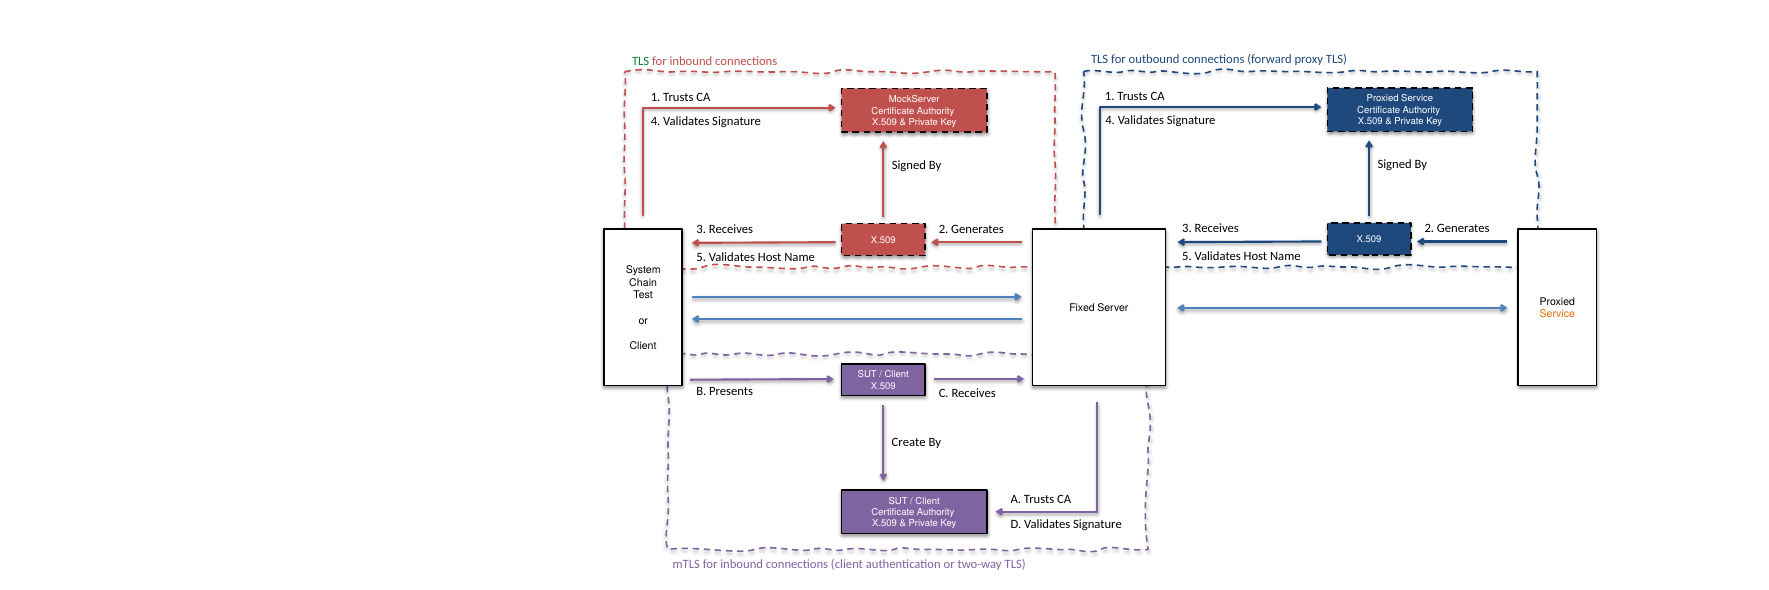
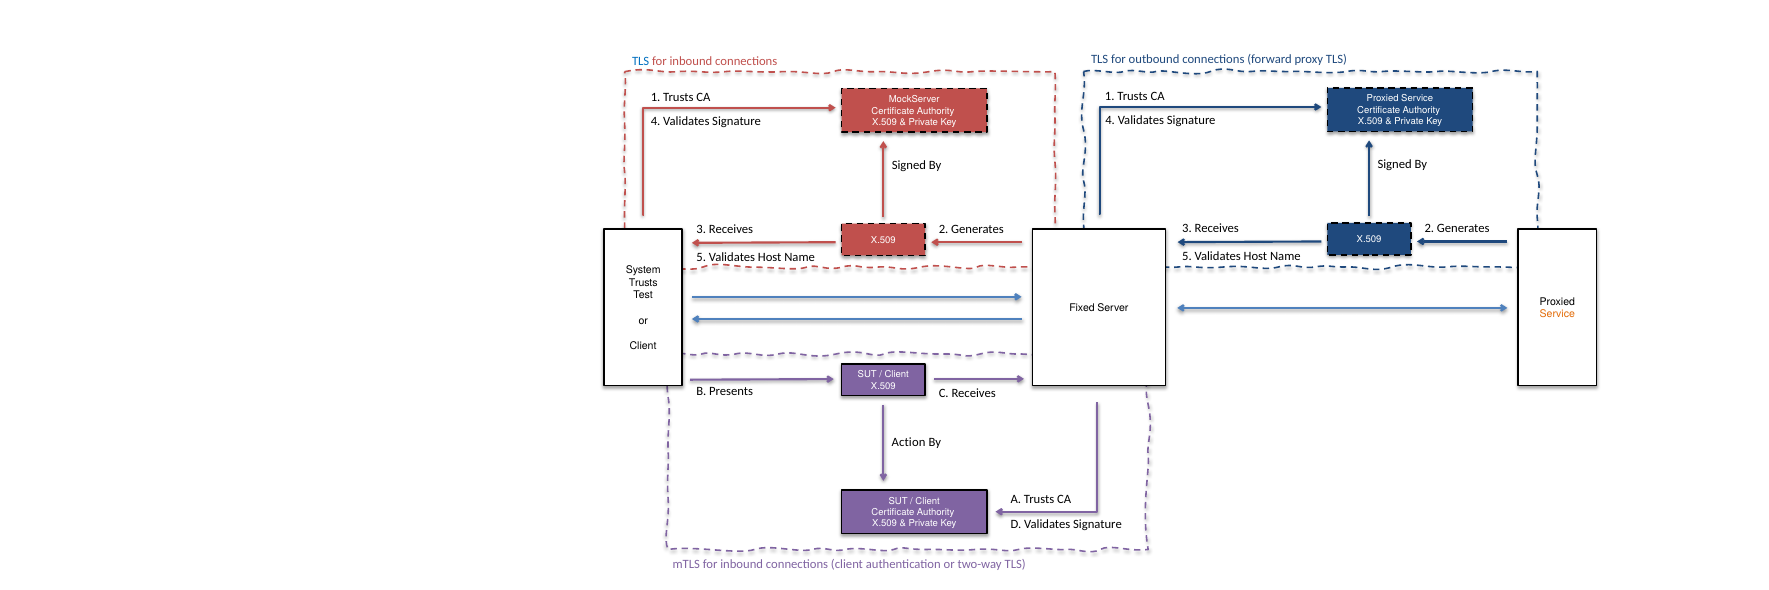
TLS at (641, 61) colour: green -> blue
Chain at (643, 283): Chain -> Trusts
Create: Create -> Action
